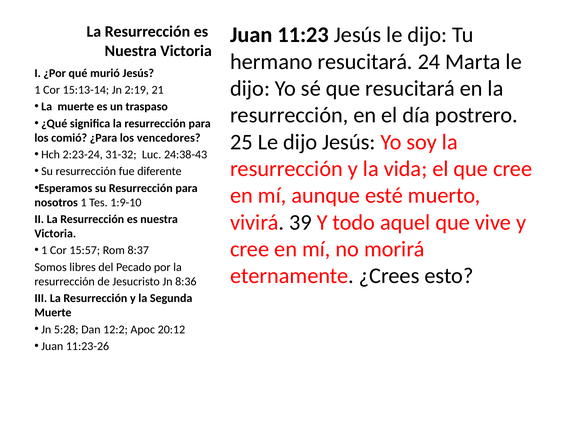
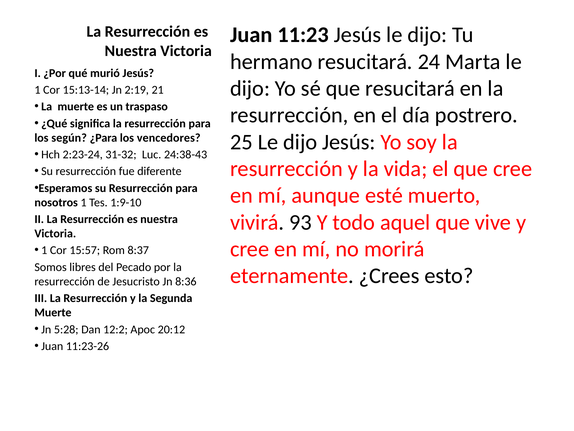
comió: comió -> según
39: 39 -> 93
